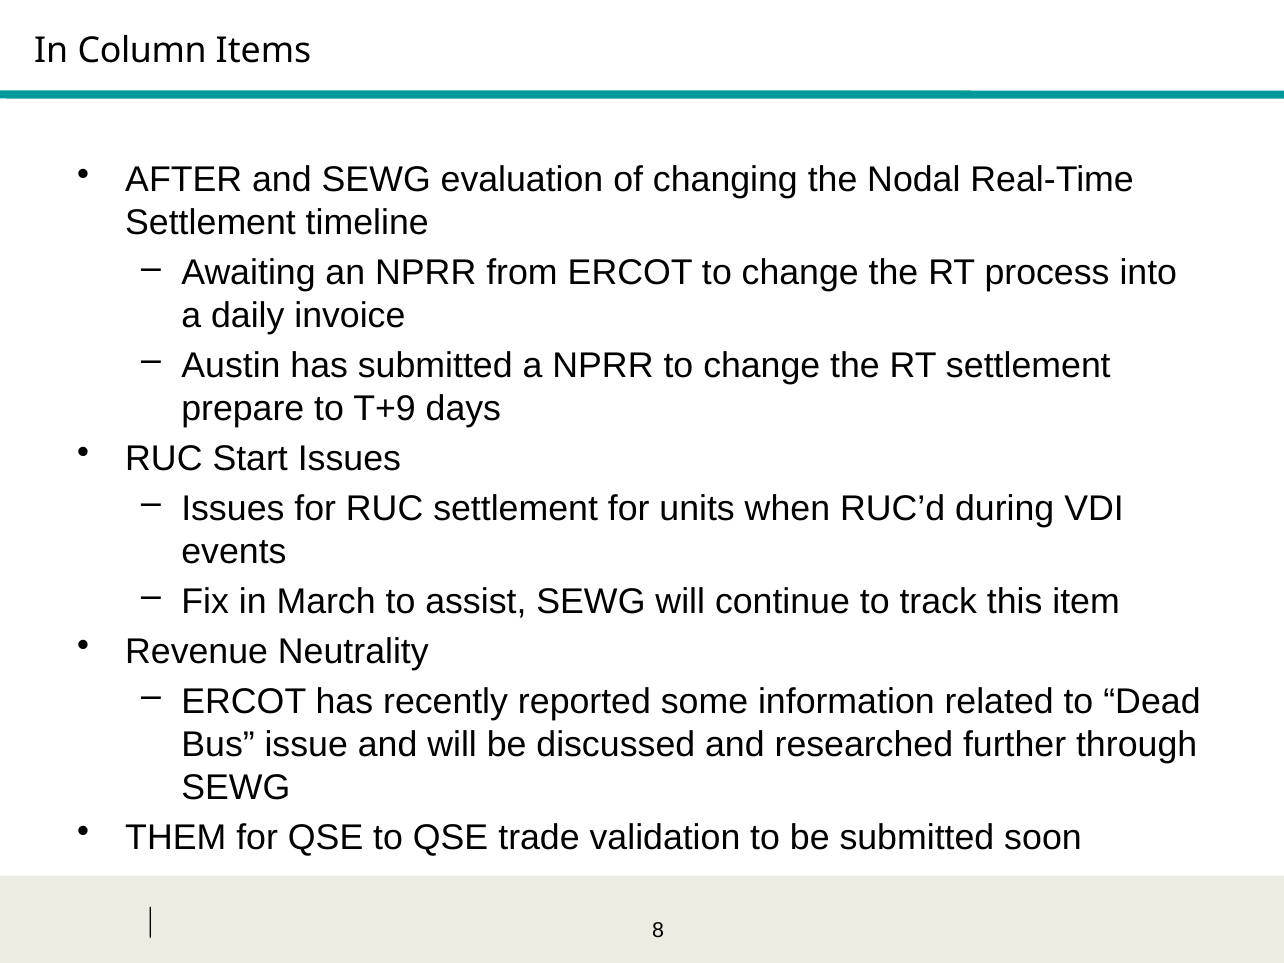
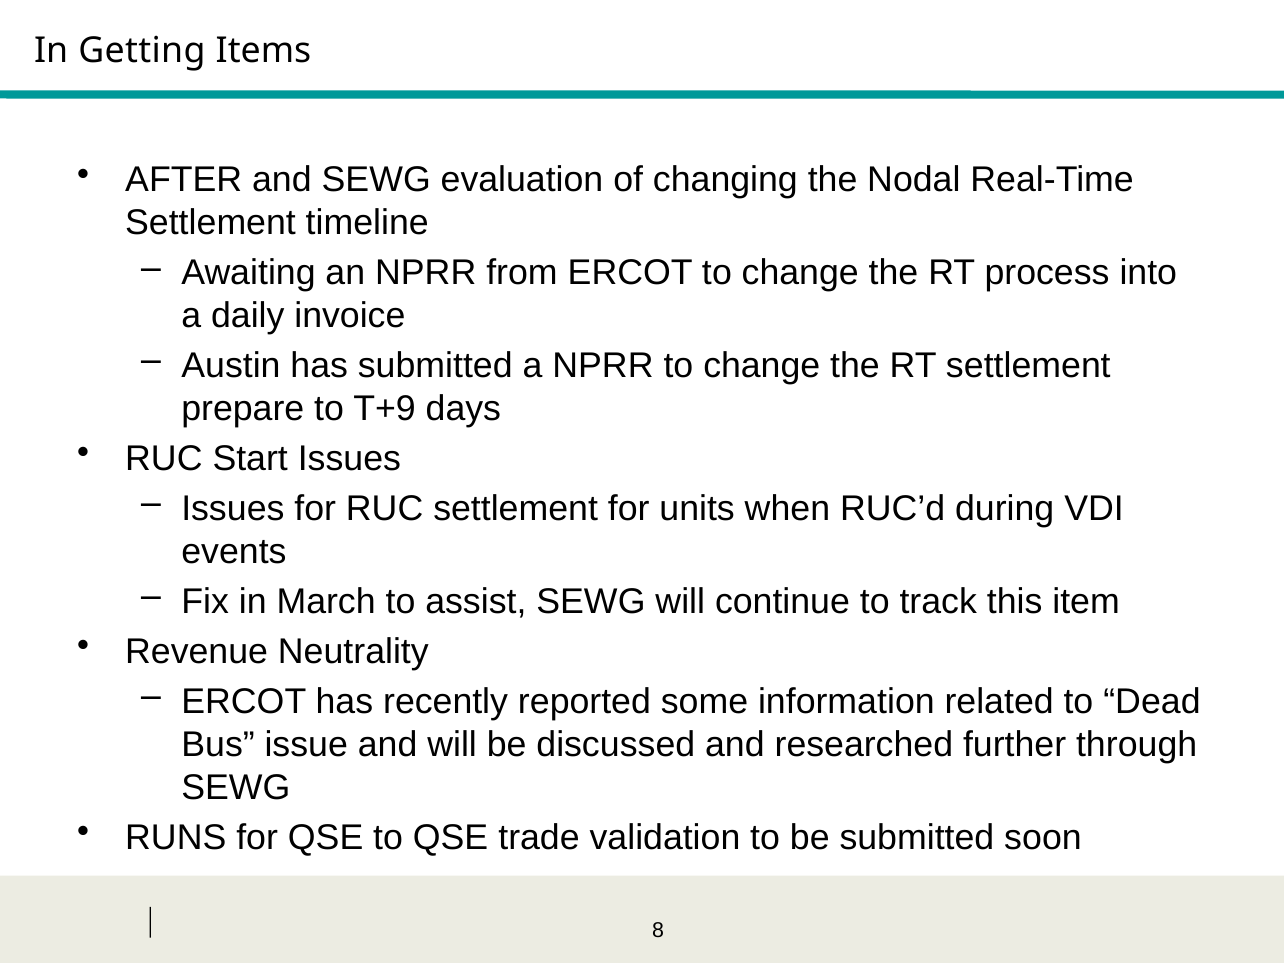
Column: Column -> Getting
THEM: THEM -> RUNS
